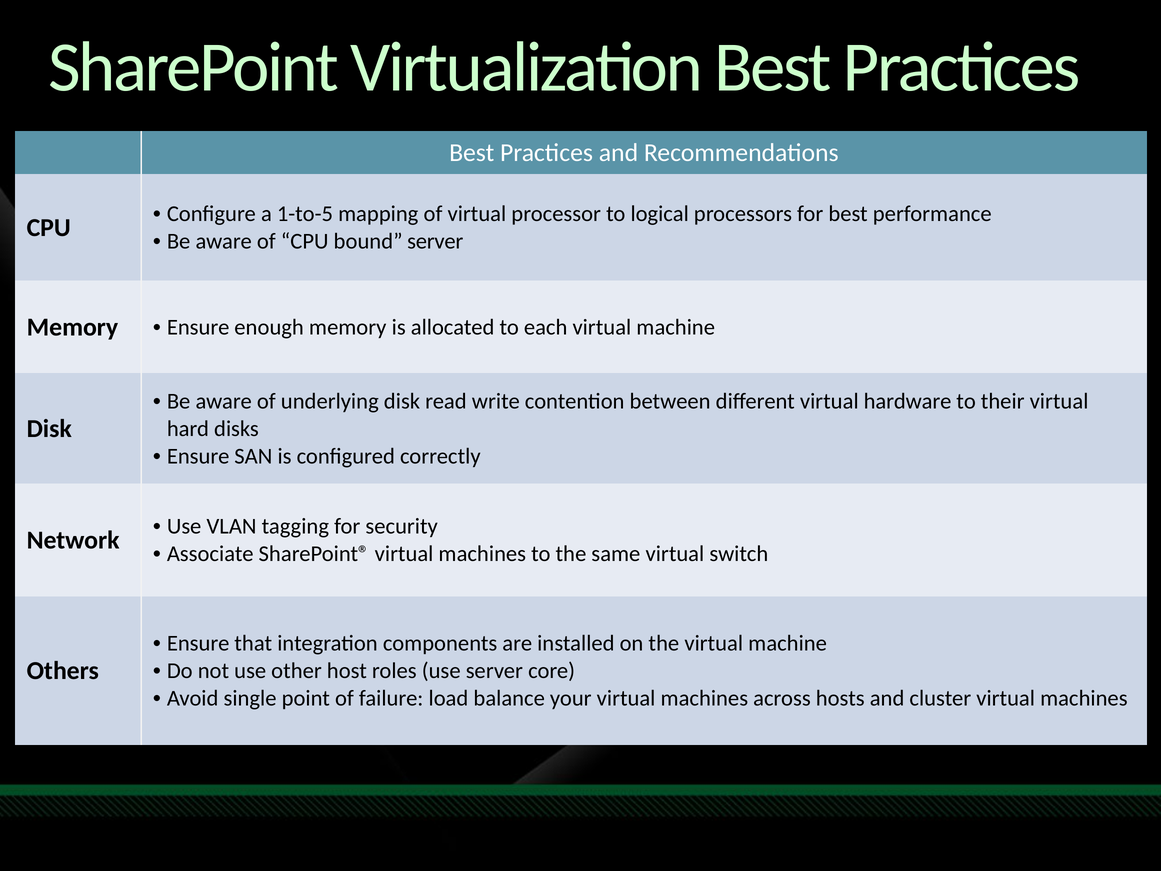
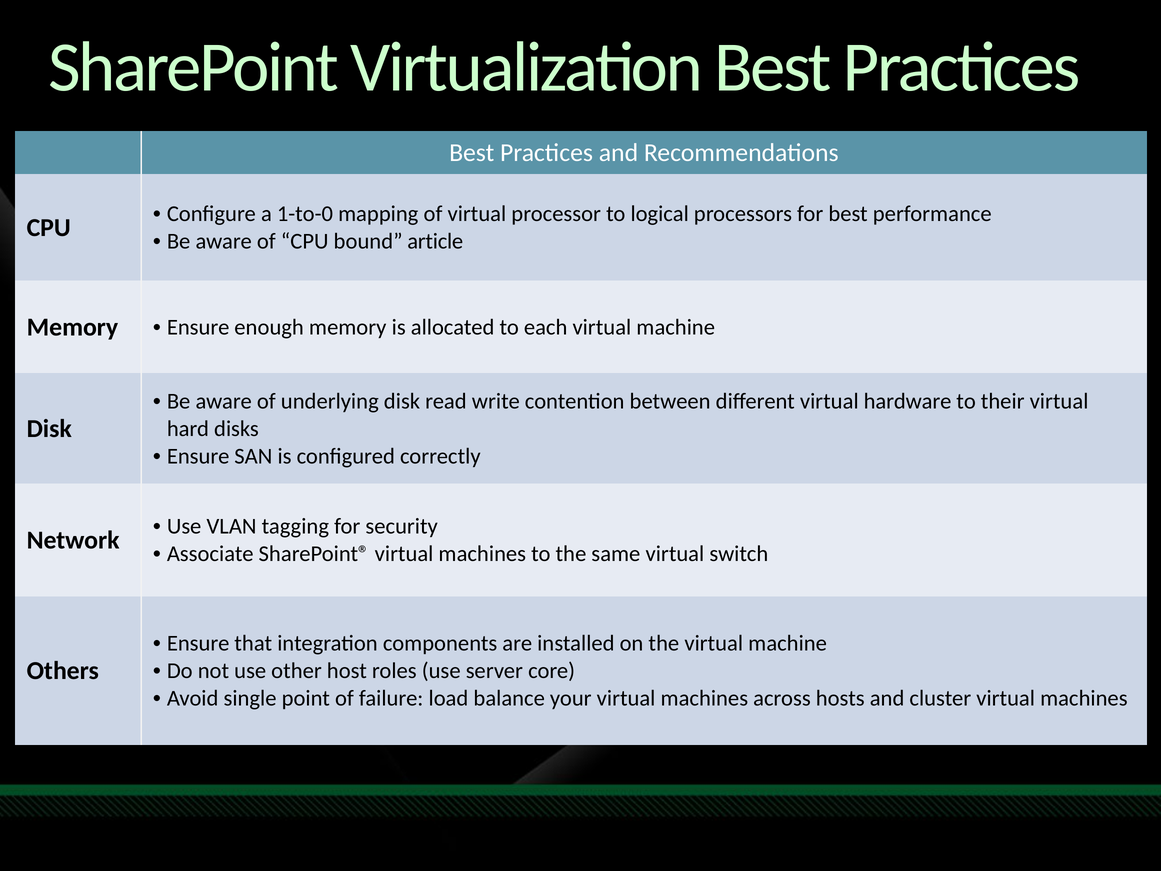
1-to-5: 1-to-5 -> 1-to-0
bound server: server -> article
